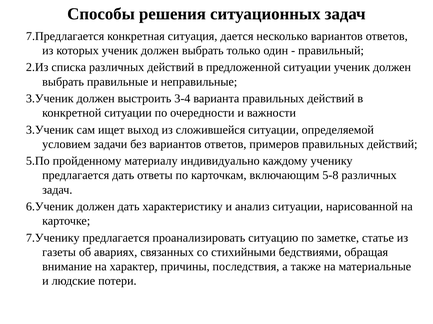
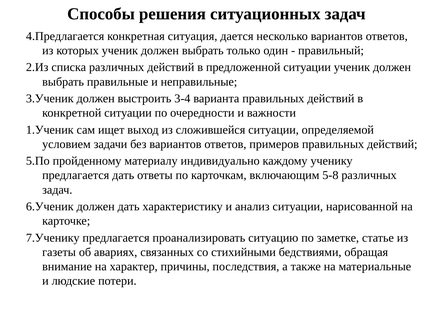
7.Предлагается: 7.Предлагается -> 4.Предлагается
3.Ученик at (50, 130): 3.Ученик -> 1.Ученик
